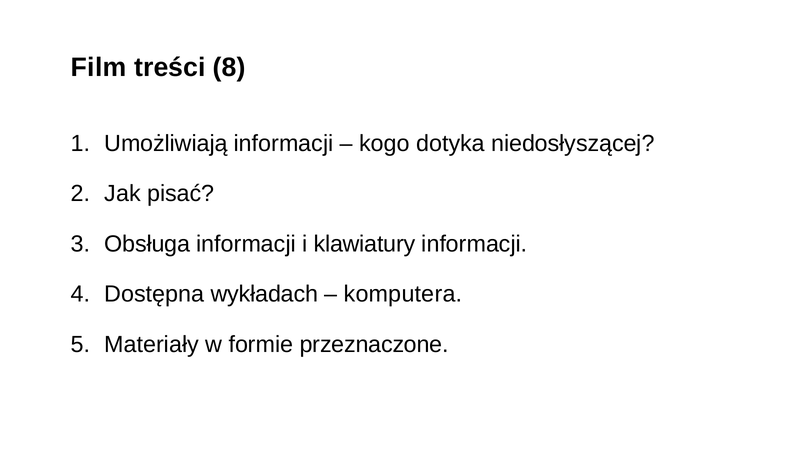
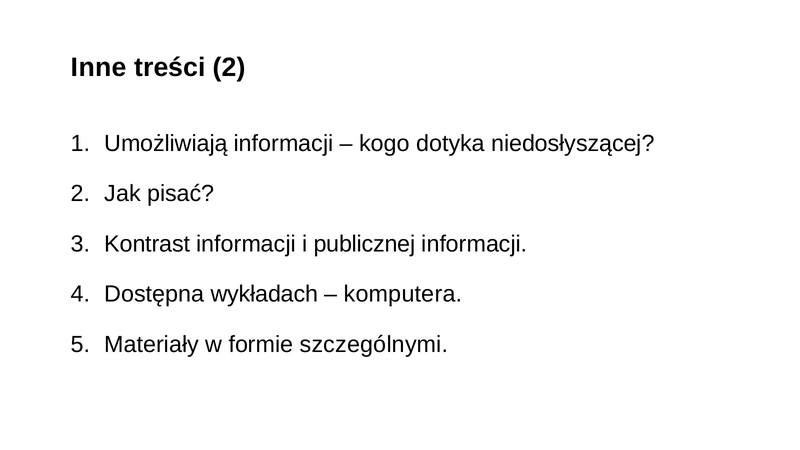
Film: Film -> Inne
treści 8: 8 -> 2
Obsługa: Obsługa -> Kontrast
klawiatury: klawiatury -> publicznej
przeznaczone: przeznaczone -> szczególnymi
